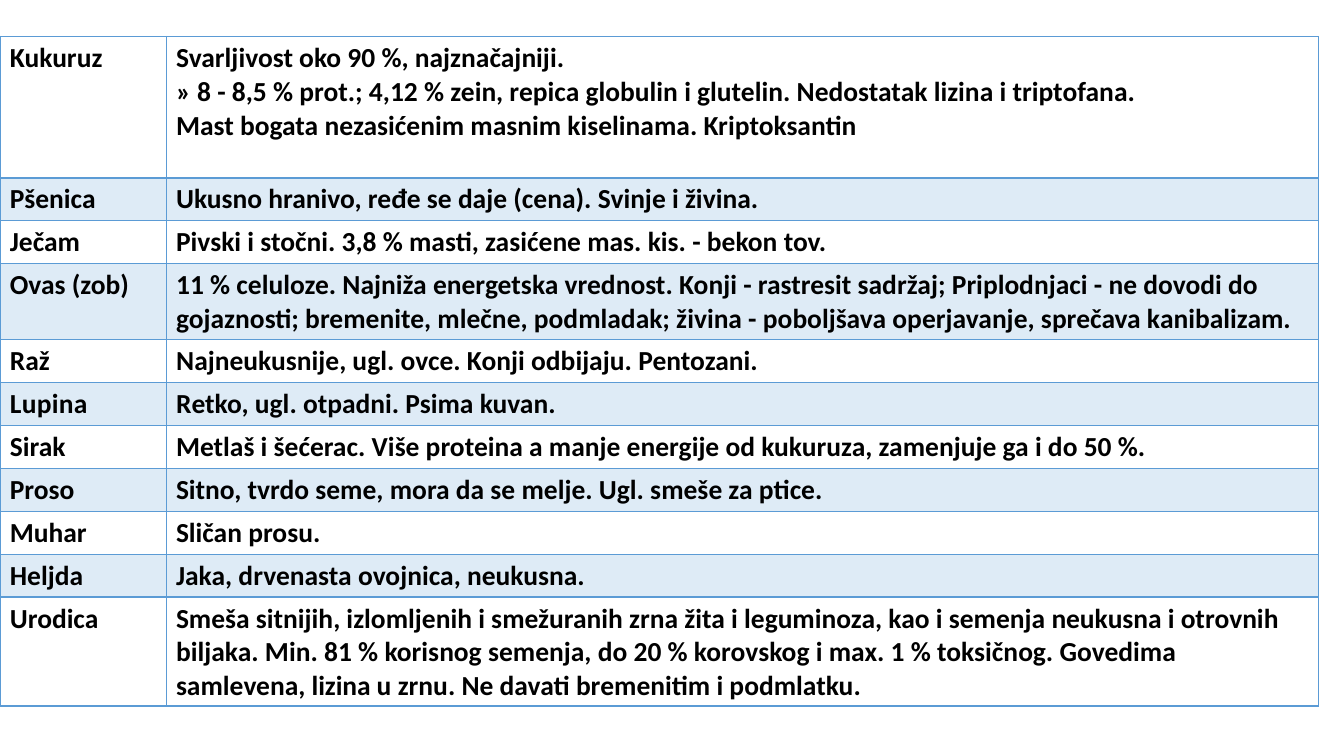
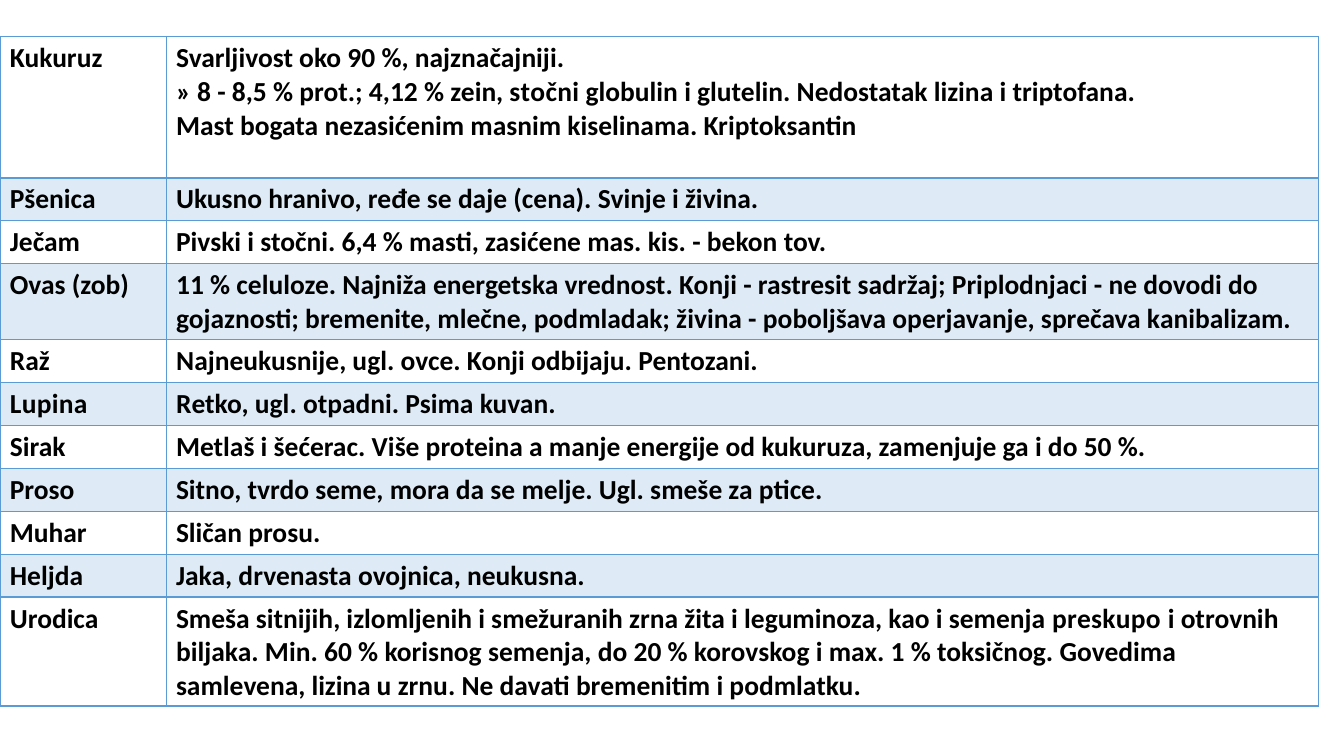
zein repica: repica -> stočni
3,8: 3,8 -> 6,4
semenja neukusna: neukusna -> preskupo
81: 81 -> 60
